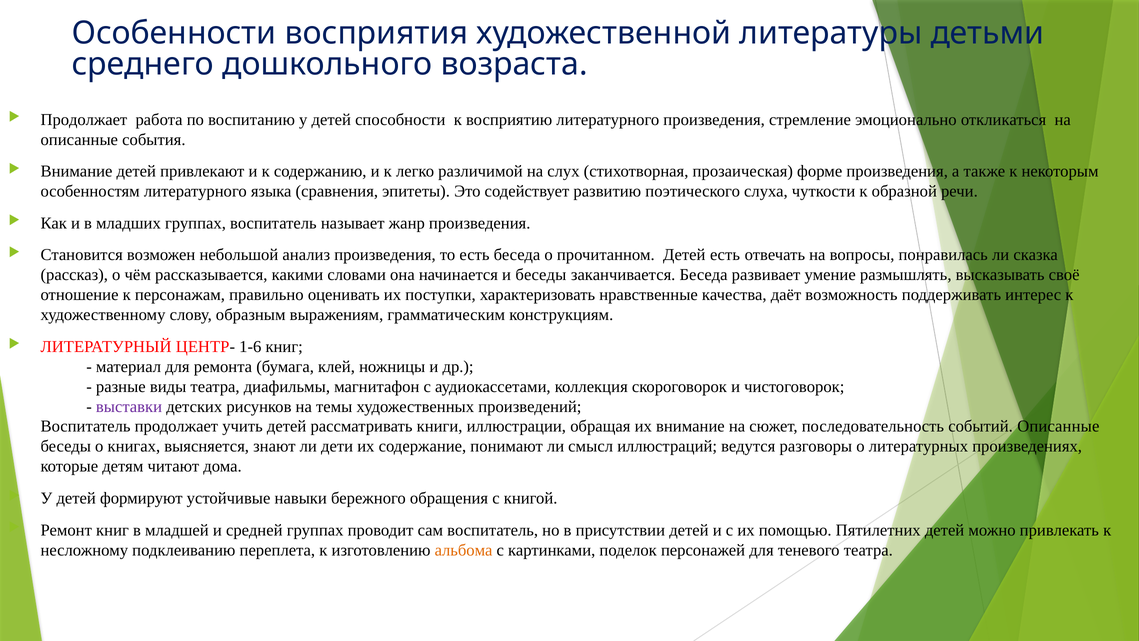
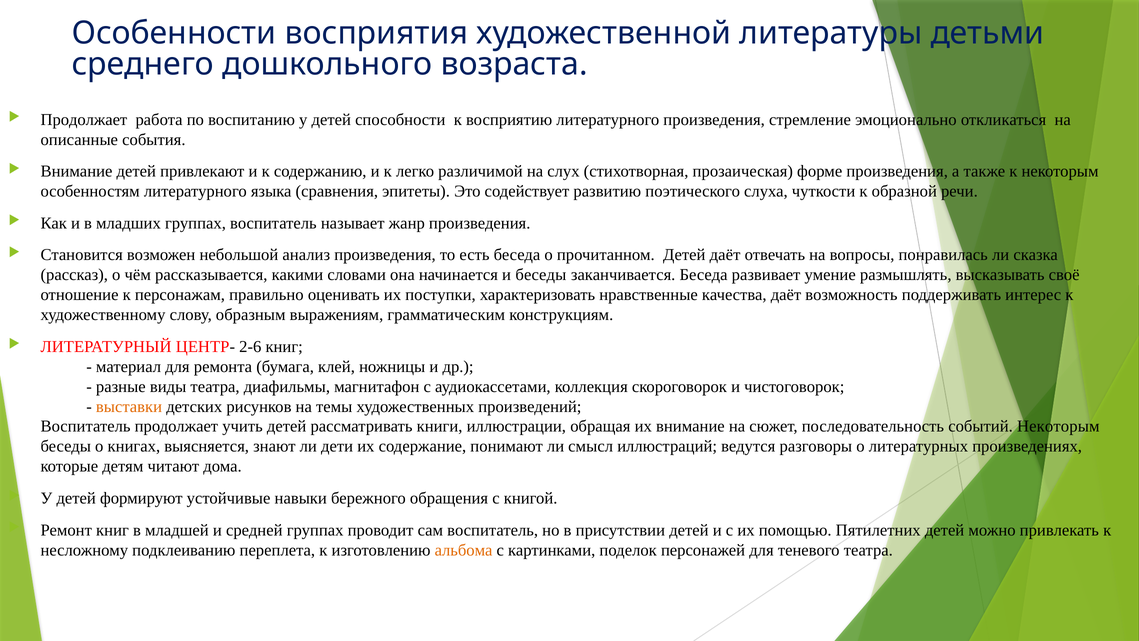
Детей есть: есть -> даёт
1-6: 1-6 -> 2-6
выставки colour: purple -> orange
событий Описанные: Описанные -> Некоторым
